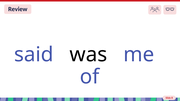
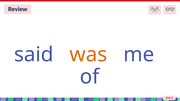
was colour: black -> orange
